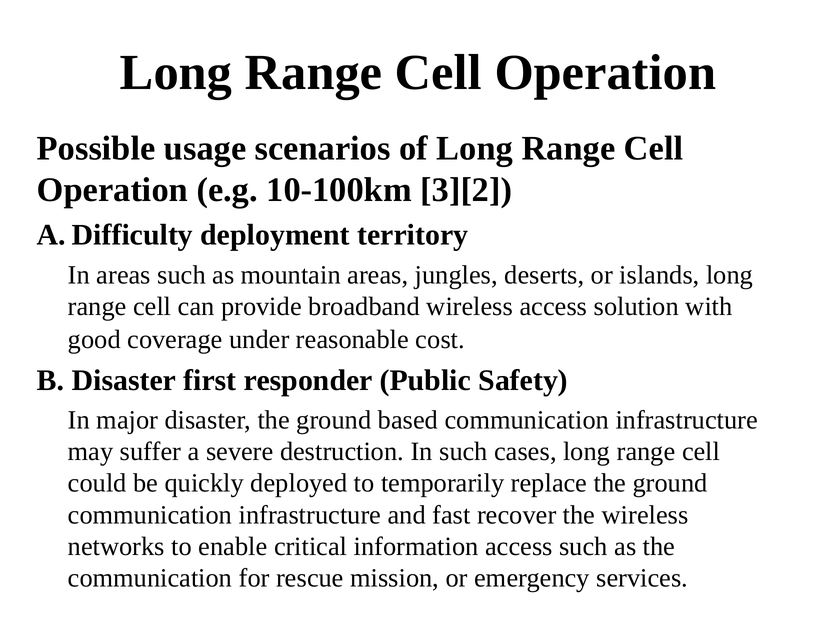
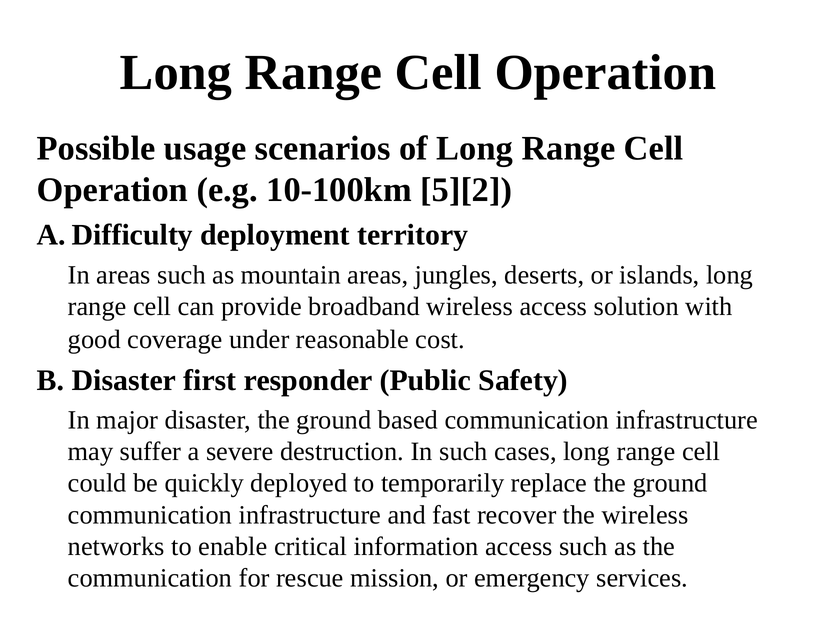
3][2: 3][2 -> 5][2
